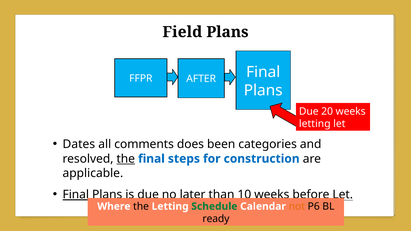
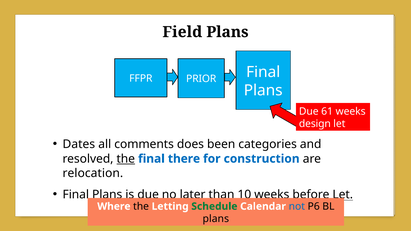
AFTER: AFTER -> PRIOR
20: 20 -> 61
letting at (315, 124): letting -> design
steps: steps -> there
applicable: applicable -> relocation
Final at (76, 195) underline: present -> none
not colour: orange -> blue
ready at (216, 219): ready -> plans
